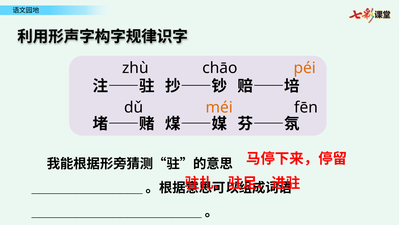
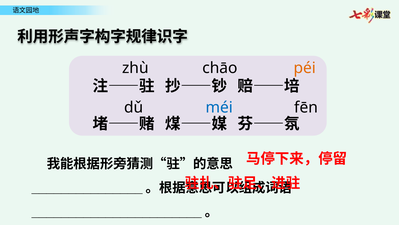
méi colour: orange -> blue
